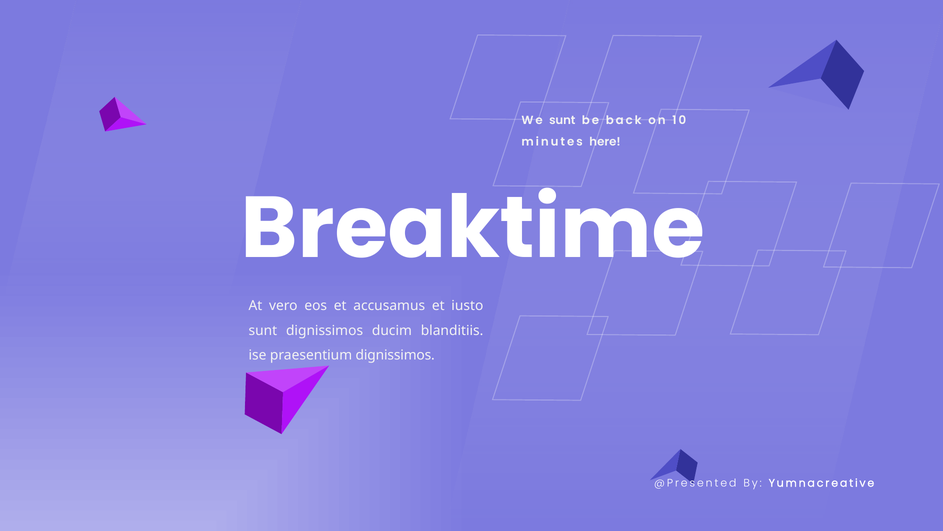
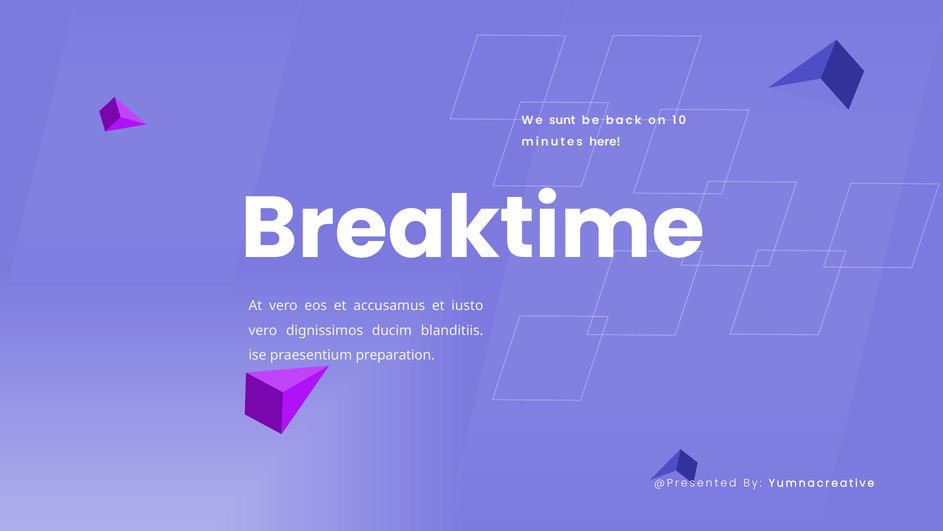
sunt at (263, 330): sunt -> vero
praesentium dignissimos: dignissimos -> preparation
